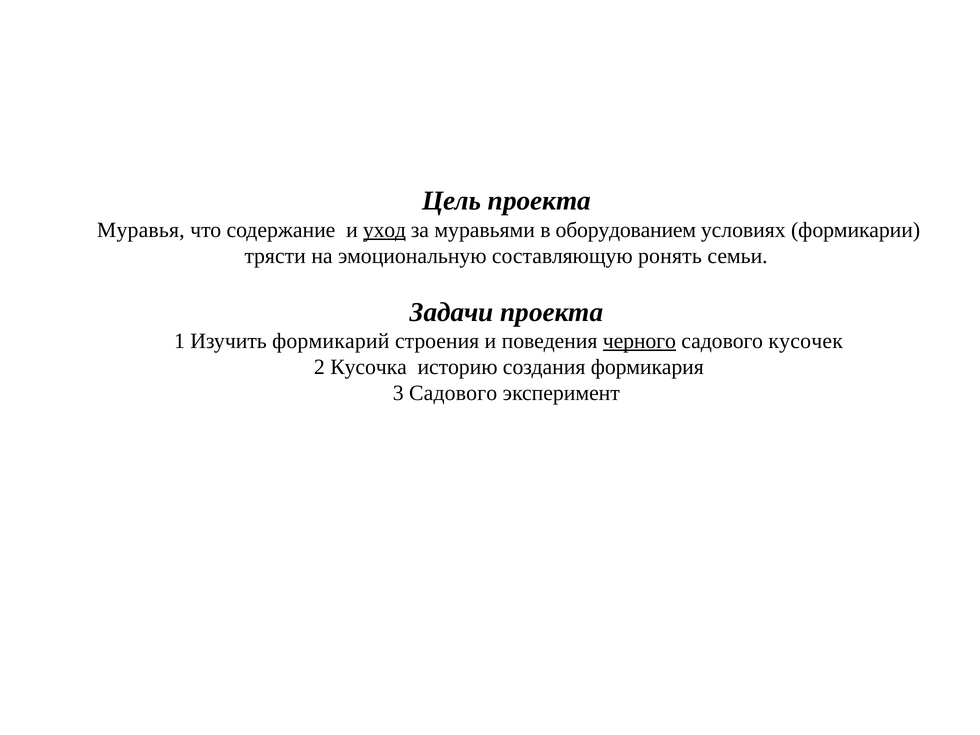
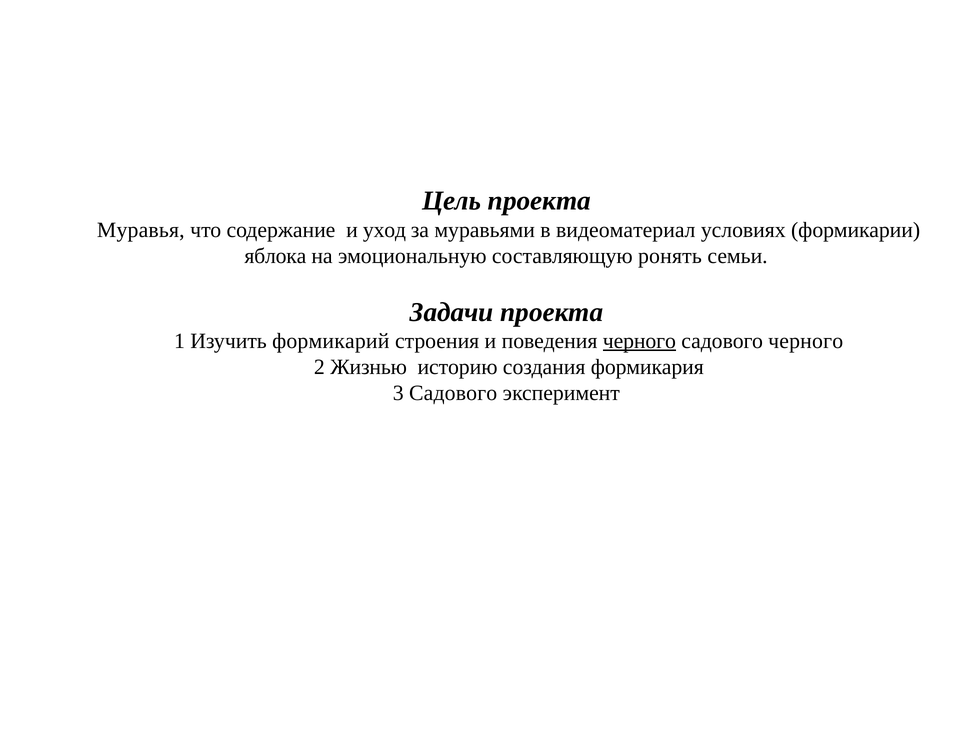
уход underline: present -> none
оборудованием: оборудованием -> видеоматериал
трясти: трясти -> яблока
садового кусочек: кусочек -> черного
Кусочка: Кусочка -> Жизнью
